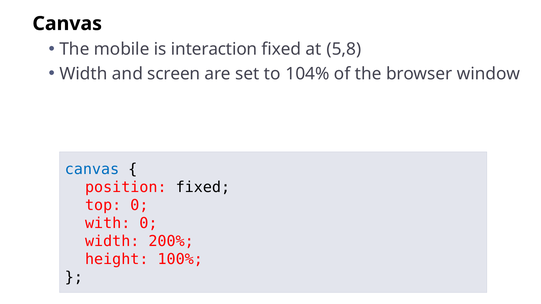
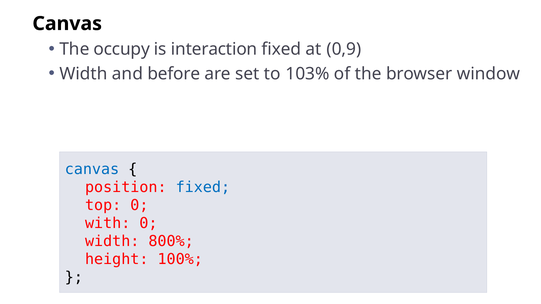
mobile: mobile -> occupy
5,8: 5,8 -> 0,9
screen: screen -> before
104%: 104% -> 103%
fixed at (203, 187) colour: black -> blue
200%: 200% -> 800%
